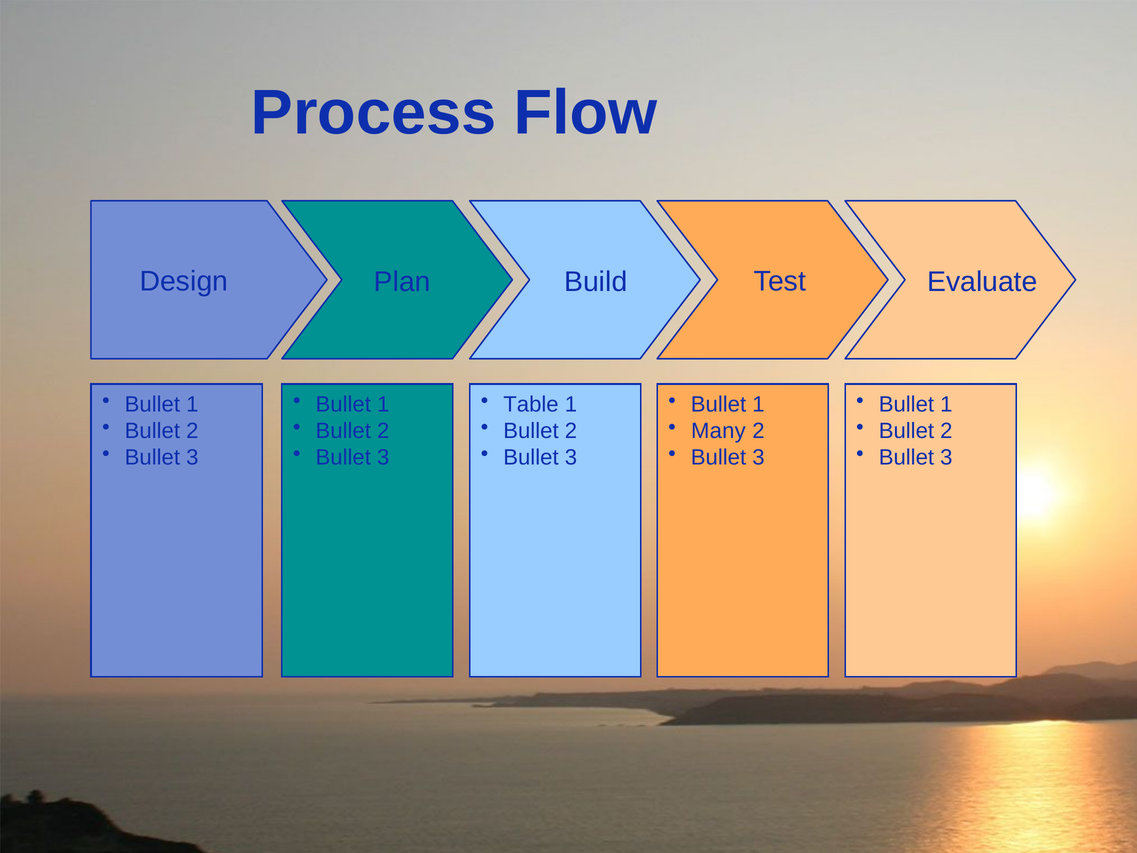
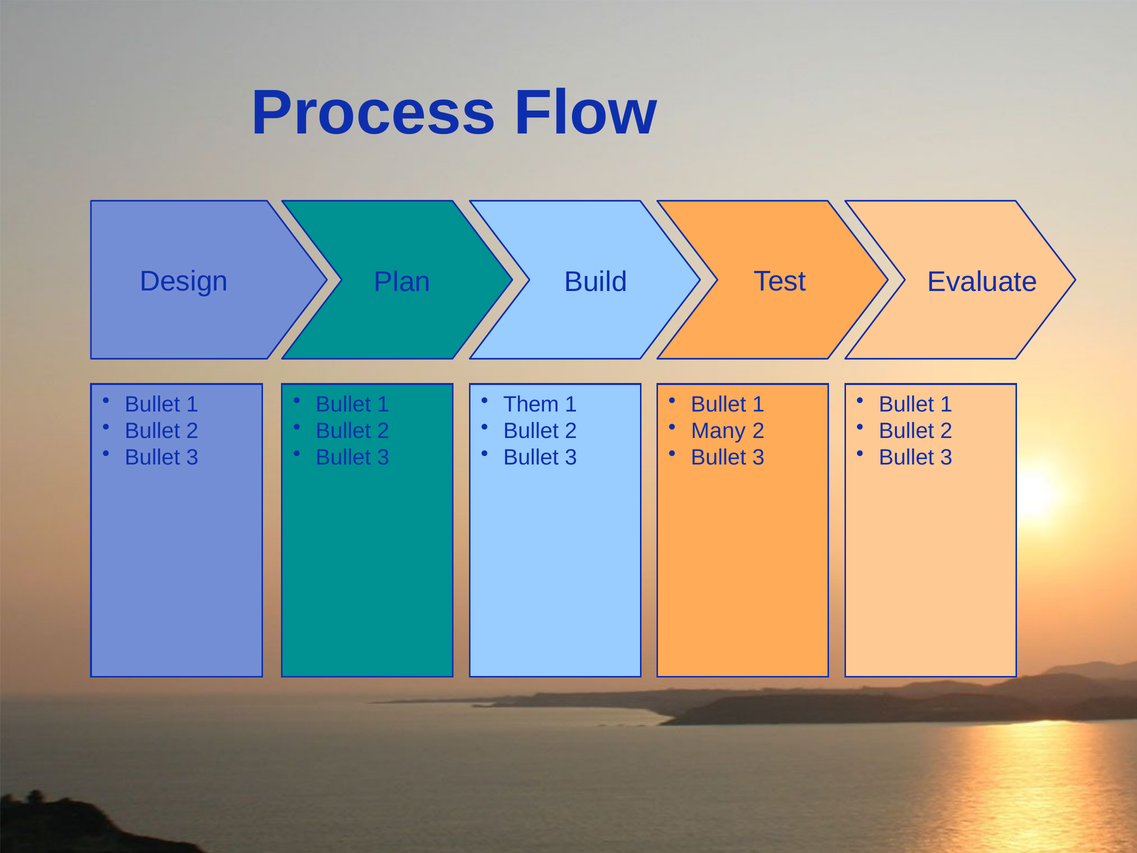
Table: Table -> Them
